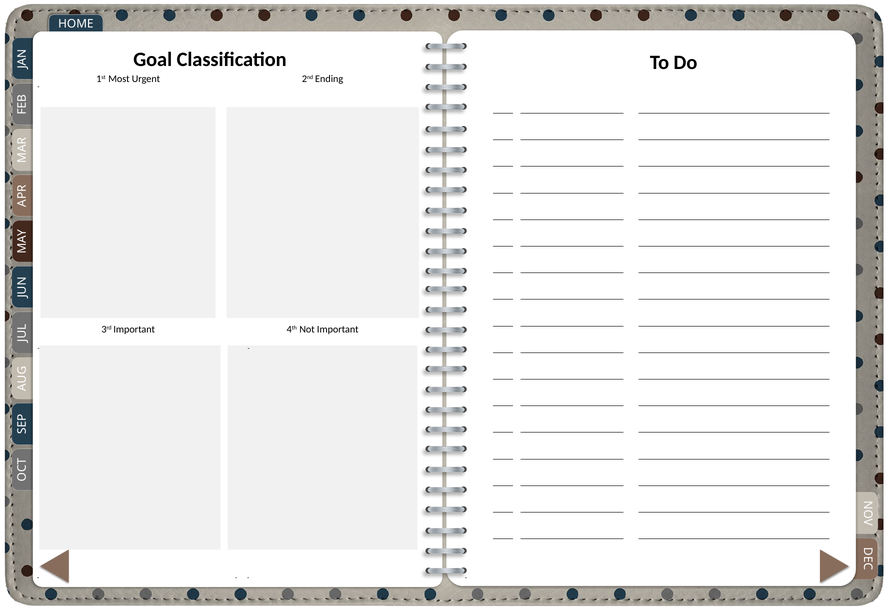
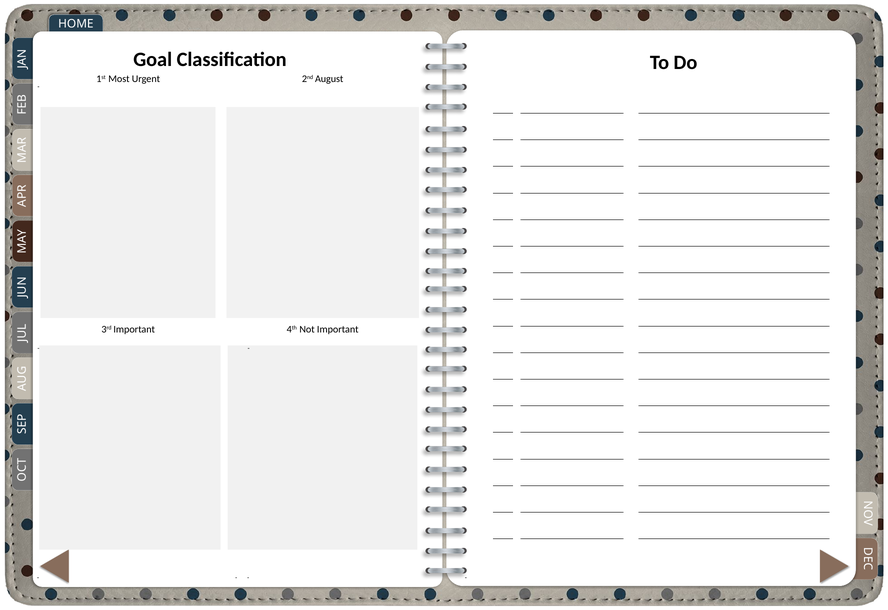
Ending: Ending -> August
